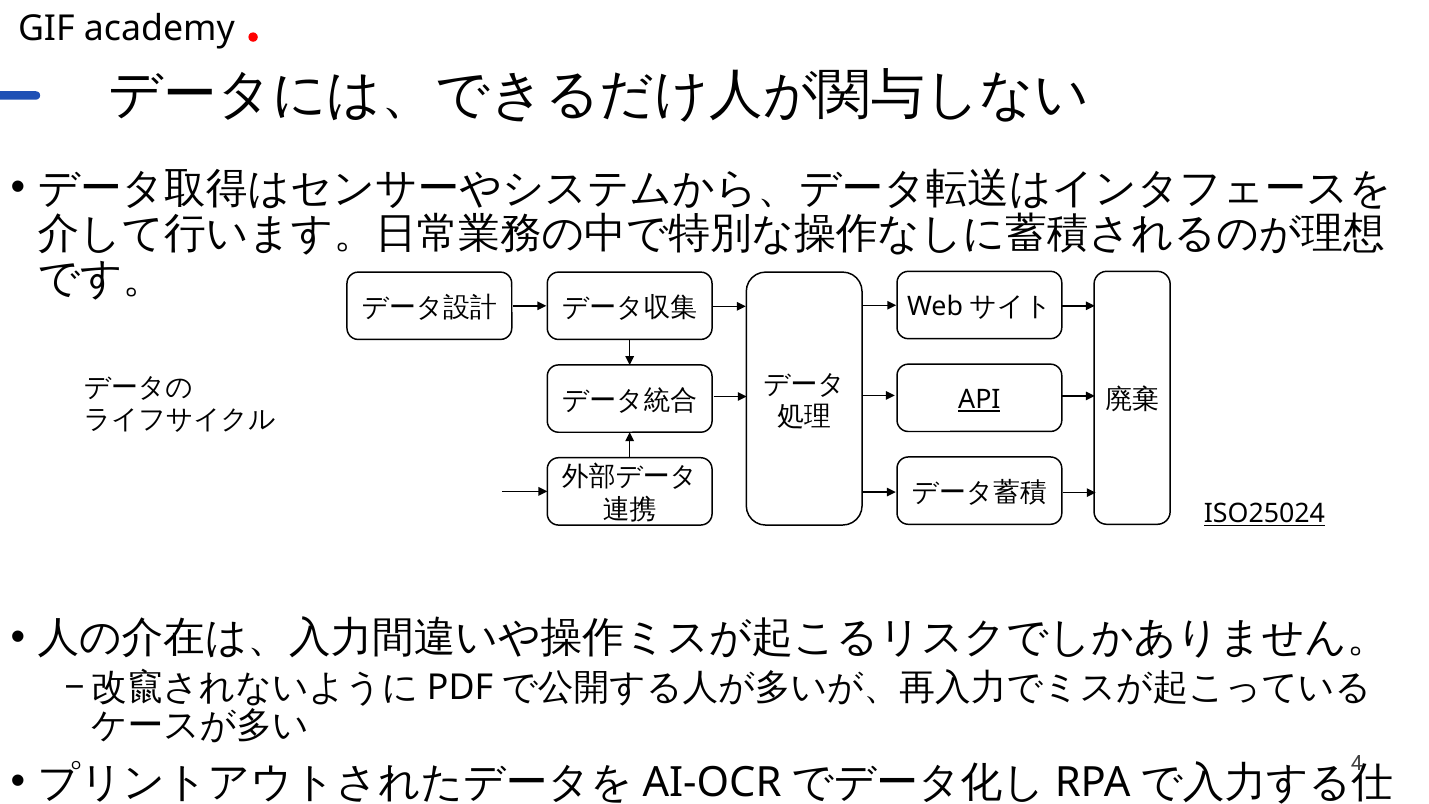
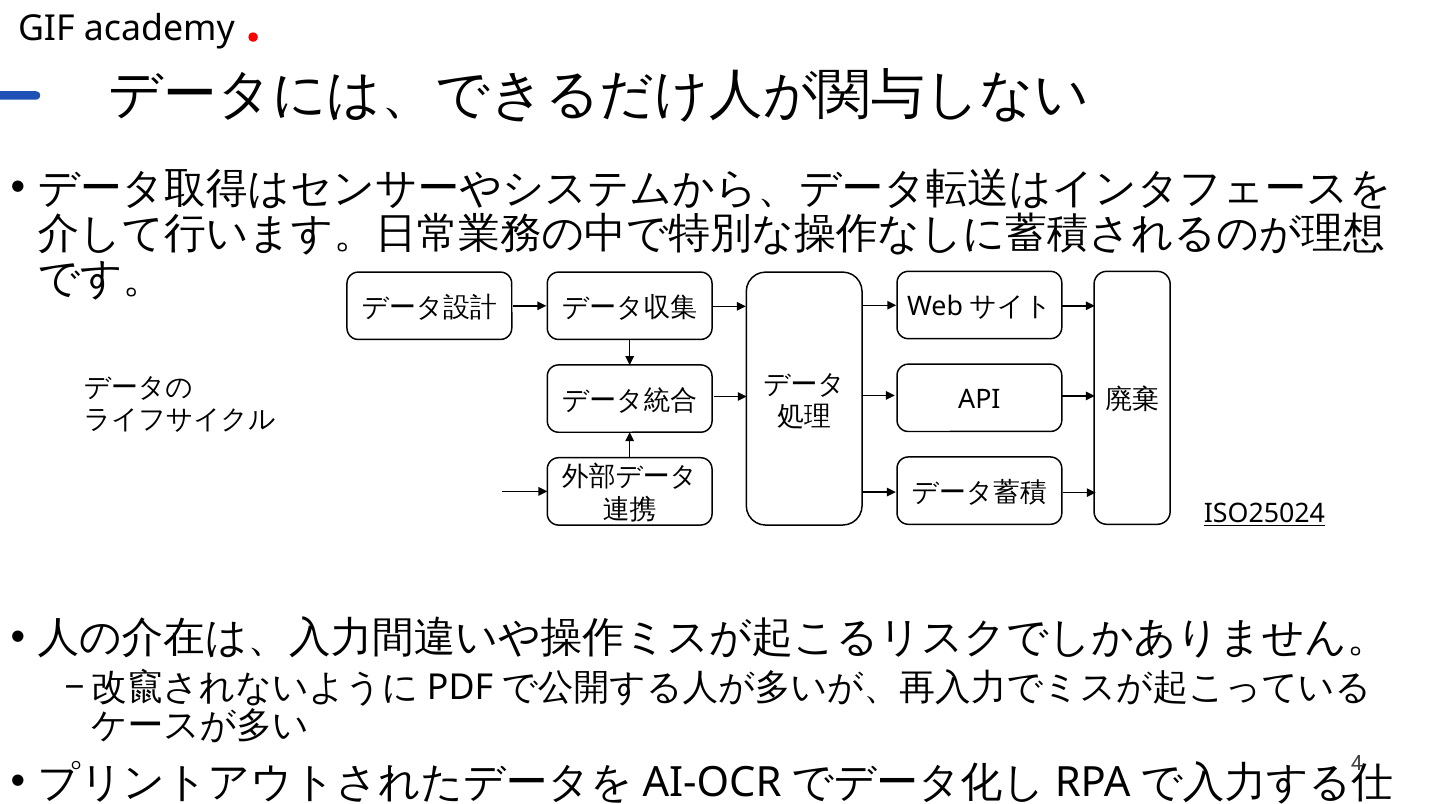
API underline: present -> none
